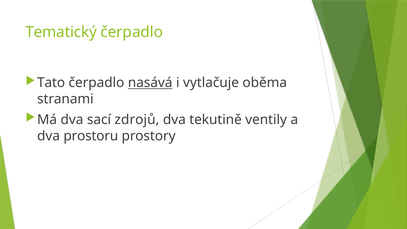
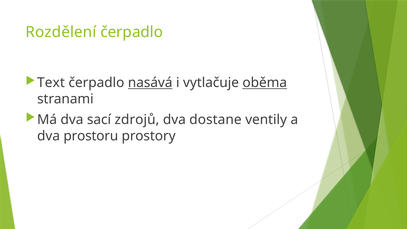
Tematický: Tematický -> Rozdělení
Tato: Tato -> Text
oběma underline: none -> present
tekutině: tekutině -> dostane
